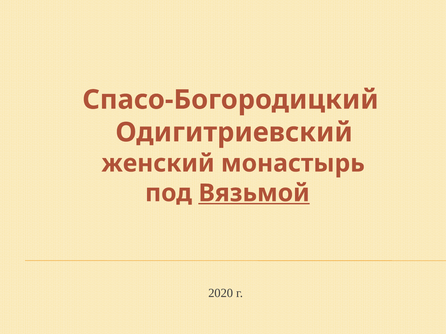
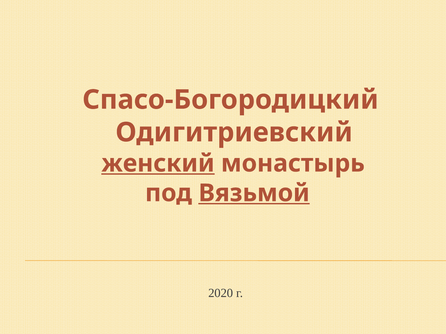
женский underline: none -> present
